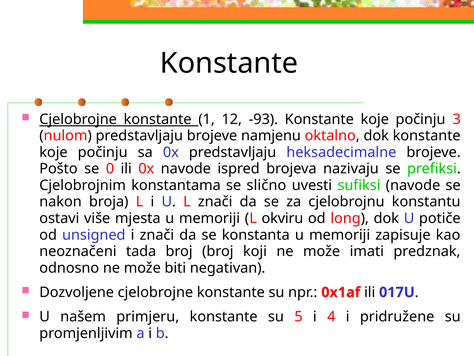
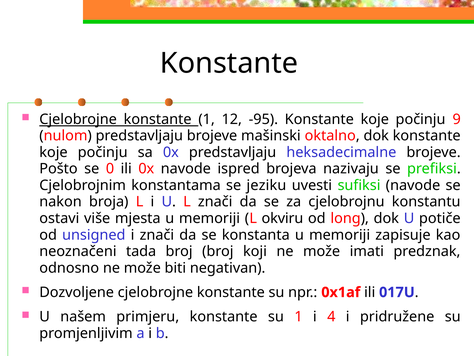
-93: -93 -> -95
3: 3 -> 9
namjenu: namjenu -> mašinski
slično: slično -> jeziku
su 5: 5 -> 1
